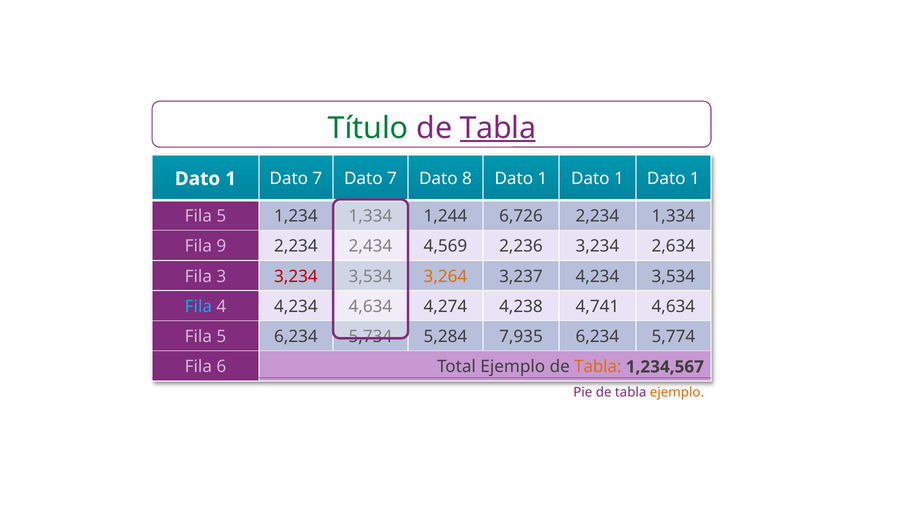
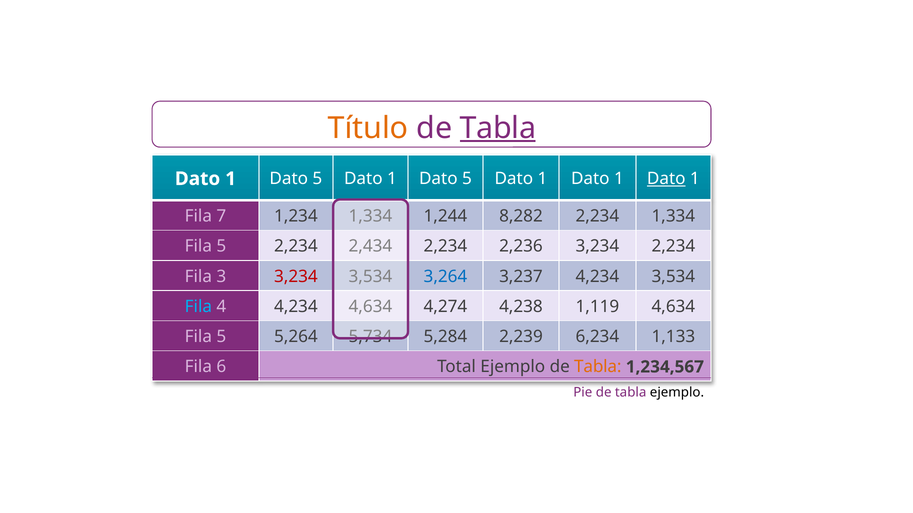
Título colour: green -> orange
7 at (317, 179): 7 -> 5
7 at (392, 179): 7 -> 1
8 at (467, 179): 8 -> 5
Dato at (666, 179) underline: none -> present
5 at (221, 216): 5 -> 7
6,726: 6,726 -> 8,282
9 at (221, 247): 9 -> 5
4,569 at (445, 247): 4,569 -> 2,234
3,234 2,634: 2,634 -> 2,234
3,264 colour: orange -> blue
4,741: 4,741 -> 1,119
5 6,234: 6,234 -> 5,264
7,935: 7,935 -> 2,239
5,774: 5,774 -> 1,133
ejemplo at (677, 393) colour: orange -> black
